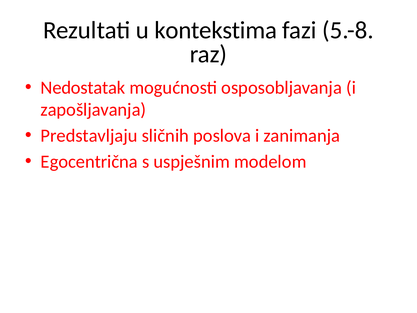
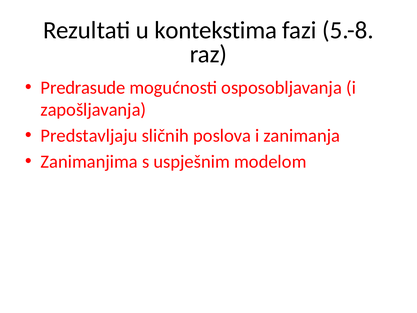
Nedostatak: Nedostatak -> Predrasude
Egocentrična: Egocentrična -> Zanimanjima
